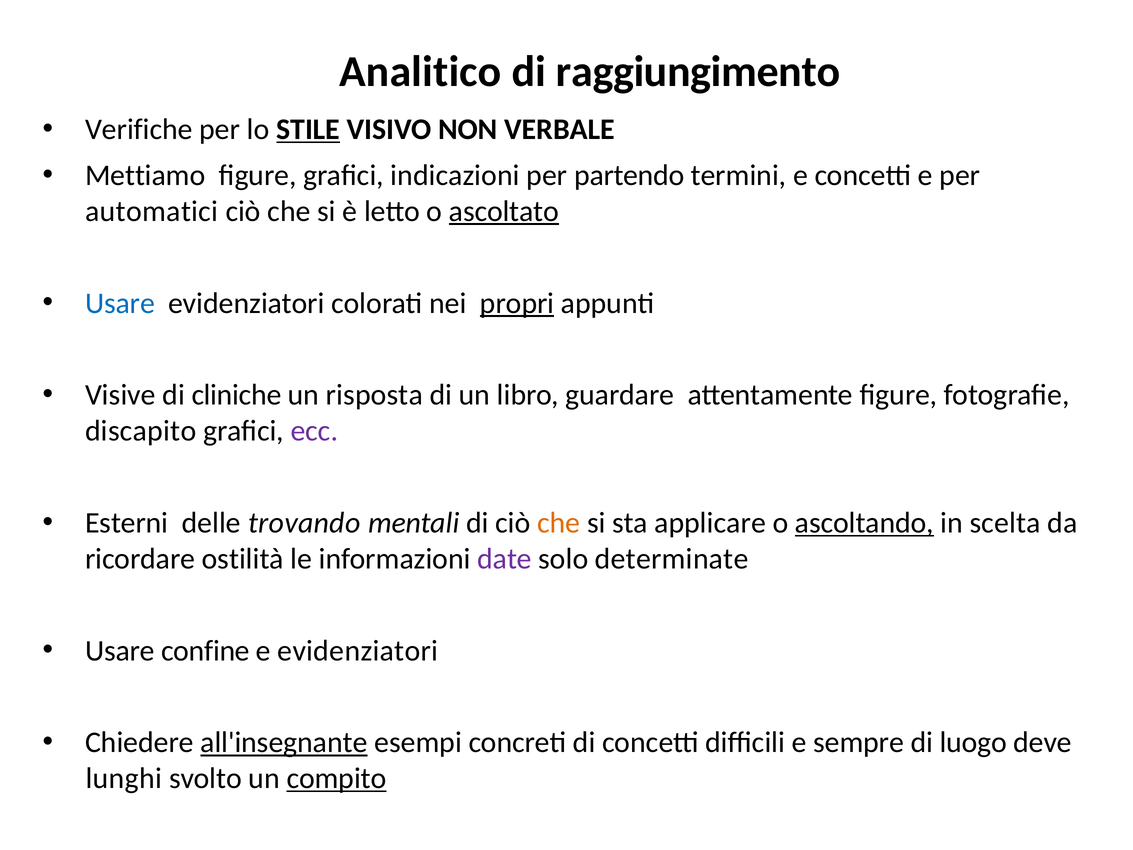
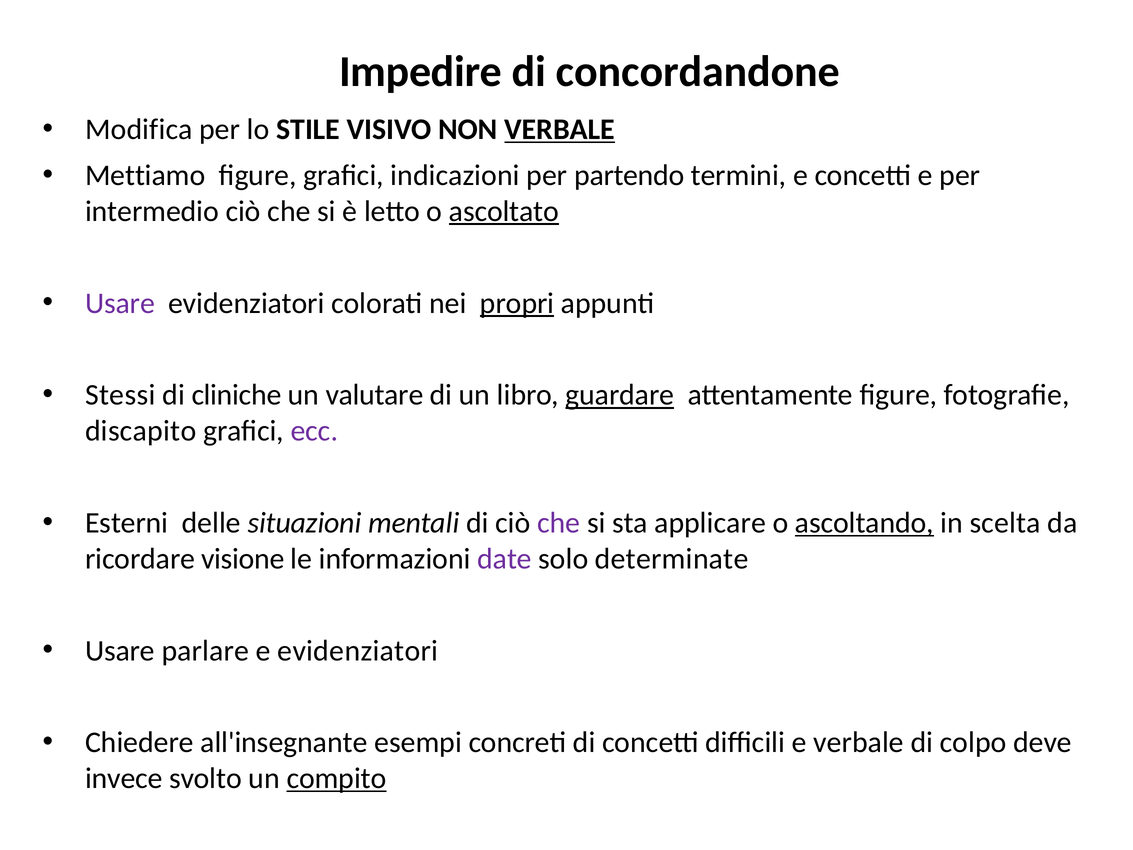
Analitico: Analitico -> Impedire
raggiungimento: raggiungimento -> concordandone
Verifiche: Verifiche -> Modifica
STILE underline: present -> none
VERBALE at (560, 129) underline: none -> present
automatici: automatici -> intermedio
Usare at (120, 303) colour: blue -> purple
Visive: Visive -> Stessi
risposta: risposta -> valutare
guardare underline: none -> present
trovando: trovando -> situazioni
che at (559, 523) colour: orange -> purple
ostilità: ostilità -> visione
confine: confine -> parlare
all'insegnante underline: present -> none
e sempre: sempre -> verbale
luogo: luogo -> colpo
lunghi: lunghi -> invece
